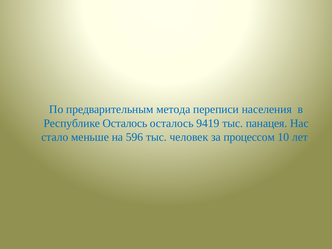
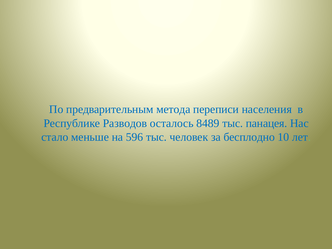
Республике Осталось: Осталось -> Разводов
9419: 9419 -> 8489
процессом: процессом -> бесплодно
